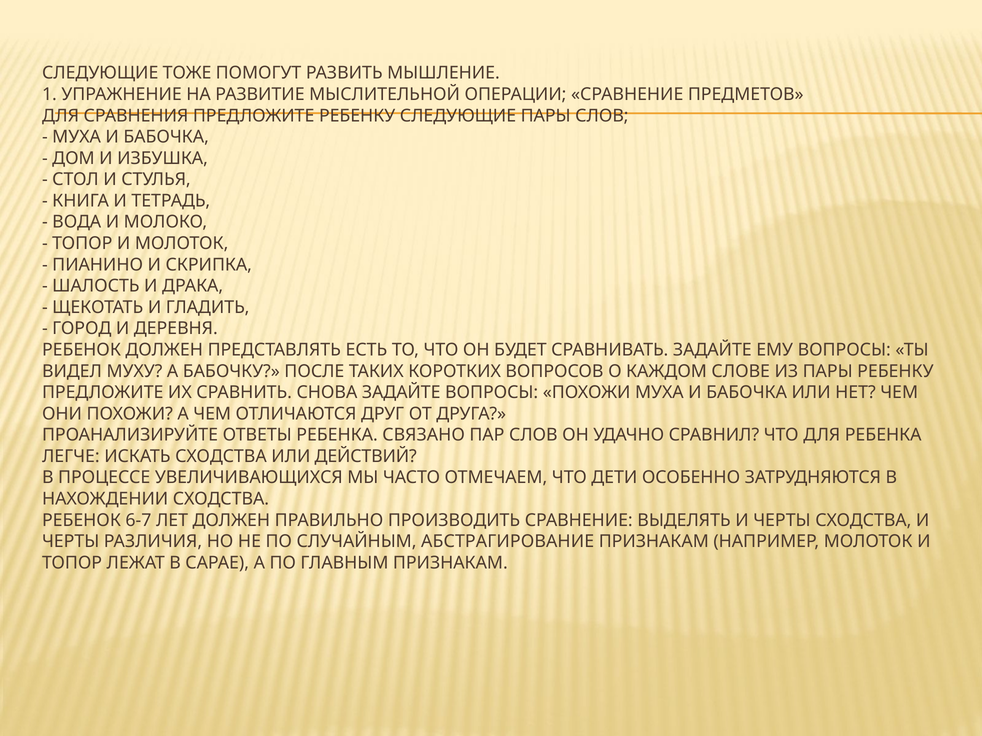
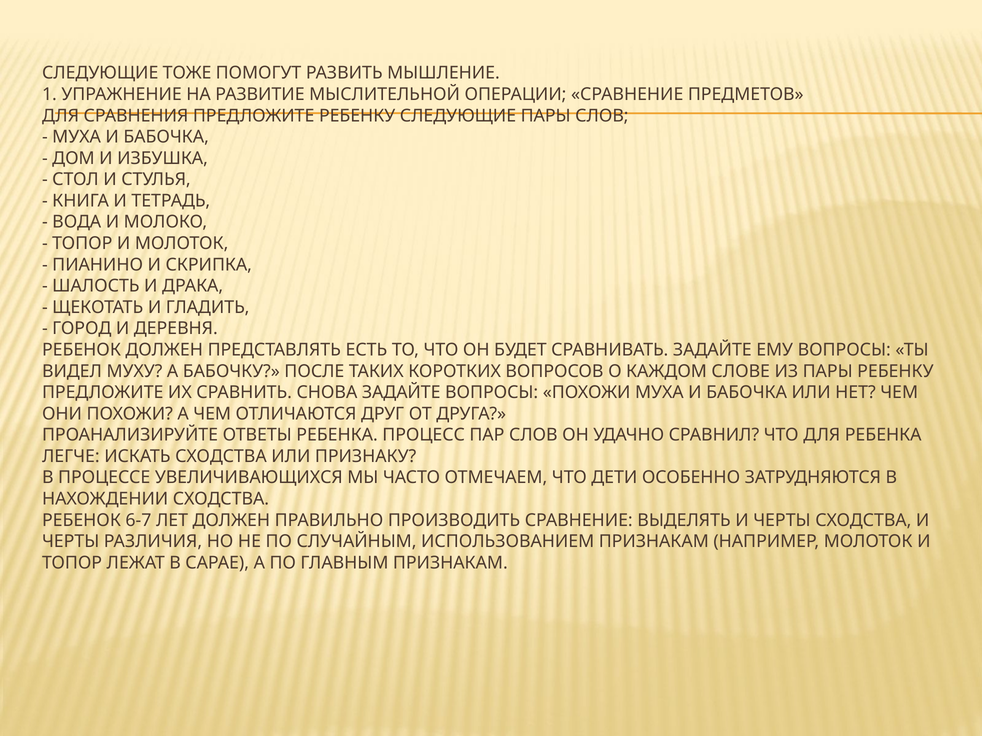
СВЯЗАНО: СВЯЗАНО -> ПРОЦЕСС
ДЕЙСТВИЙ: ДЕЙСТВИЙ -> ПРИЗНАКУ
АБСТРАГИРОВАНИЕ: АБСТРАГИРОВАНИЕ -> ИСПОЛЬЗОВАНИЕМ
